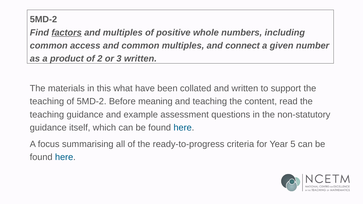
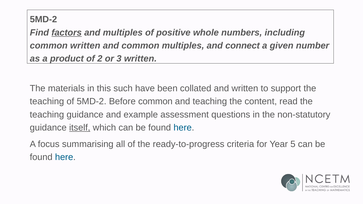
common access: access -> written
what: what -> such
Before meaning: meaning -> common
itself underline: none -> present
